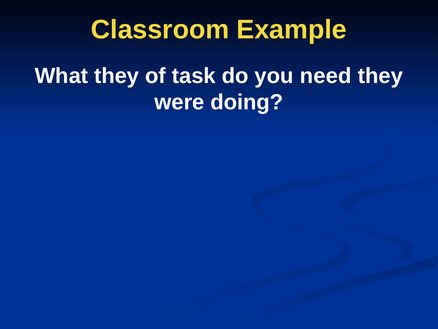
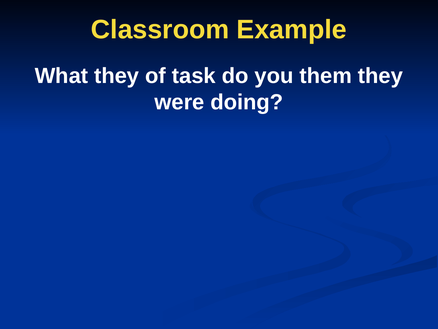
need: need -> them
